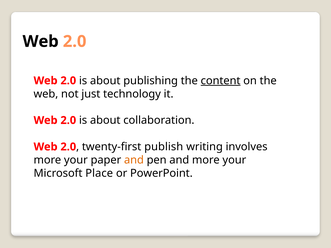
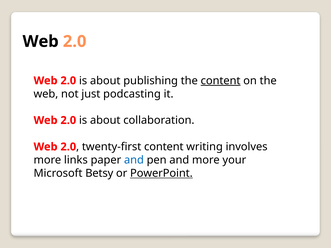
technology: technology -> podcasting
twenty-first publish: publish -> content
your at (76, 160): your -> links
and at (134, 160) colour: orange -> blue
Place: Place -> Betsy
PowerPoint underline: none -> present
